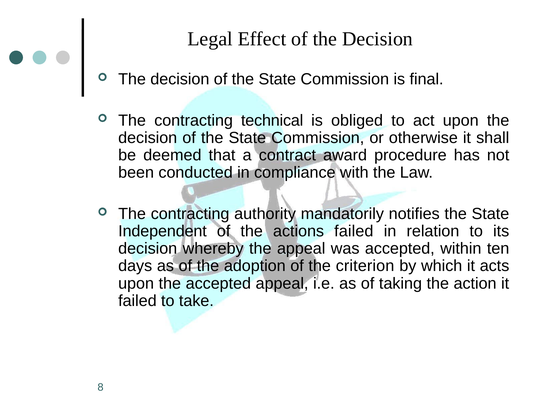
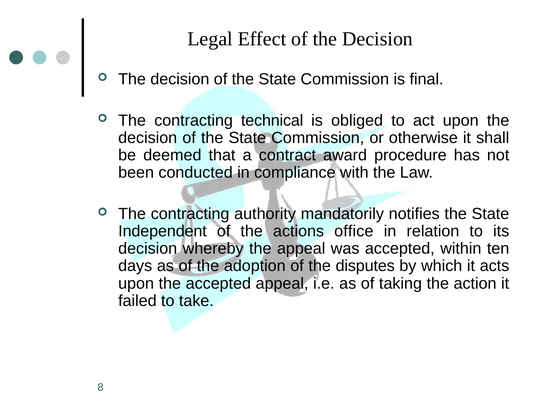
actions failed: failed -> office
criterion: criterion -> disputes
